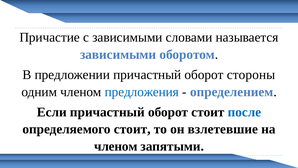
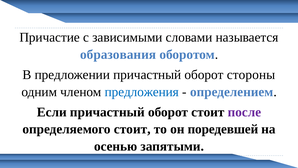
зависимыми at (118, 54): зависимыми -> образования
после colour: blue -> purple
взлетевшие: взлетевшие -> поредевшей
членом at (116, 146): членом -> осенью
